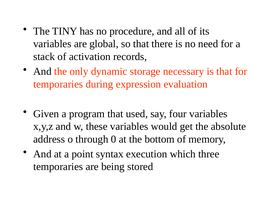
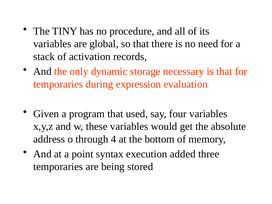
0: 0 -> 4
which: which -> added
